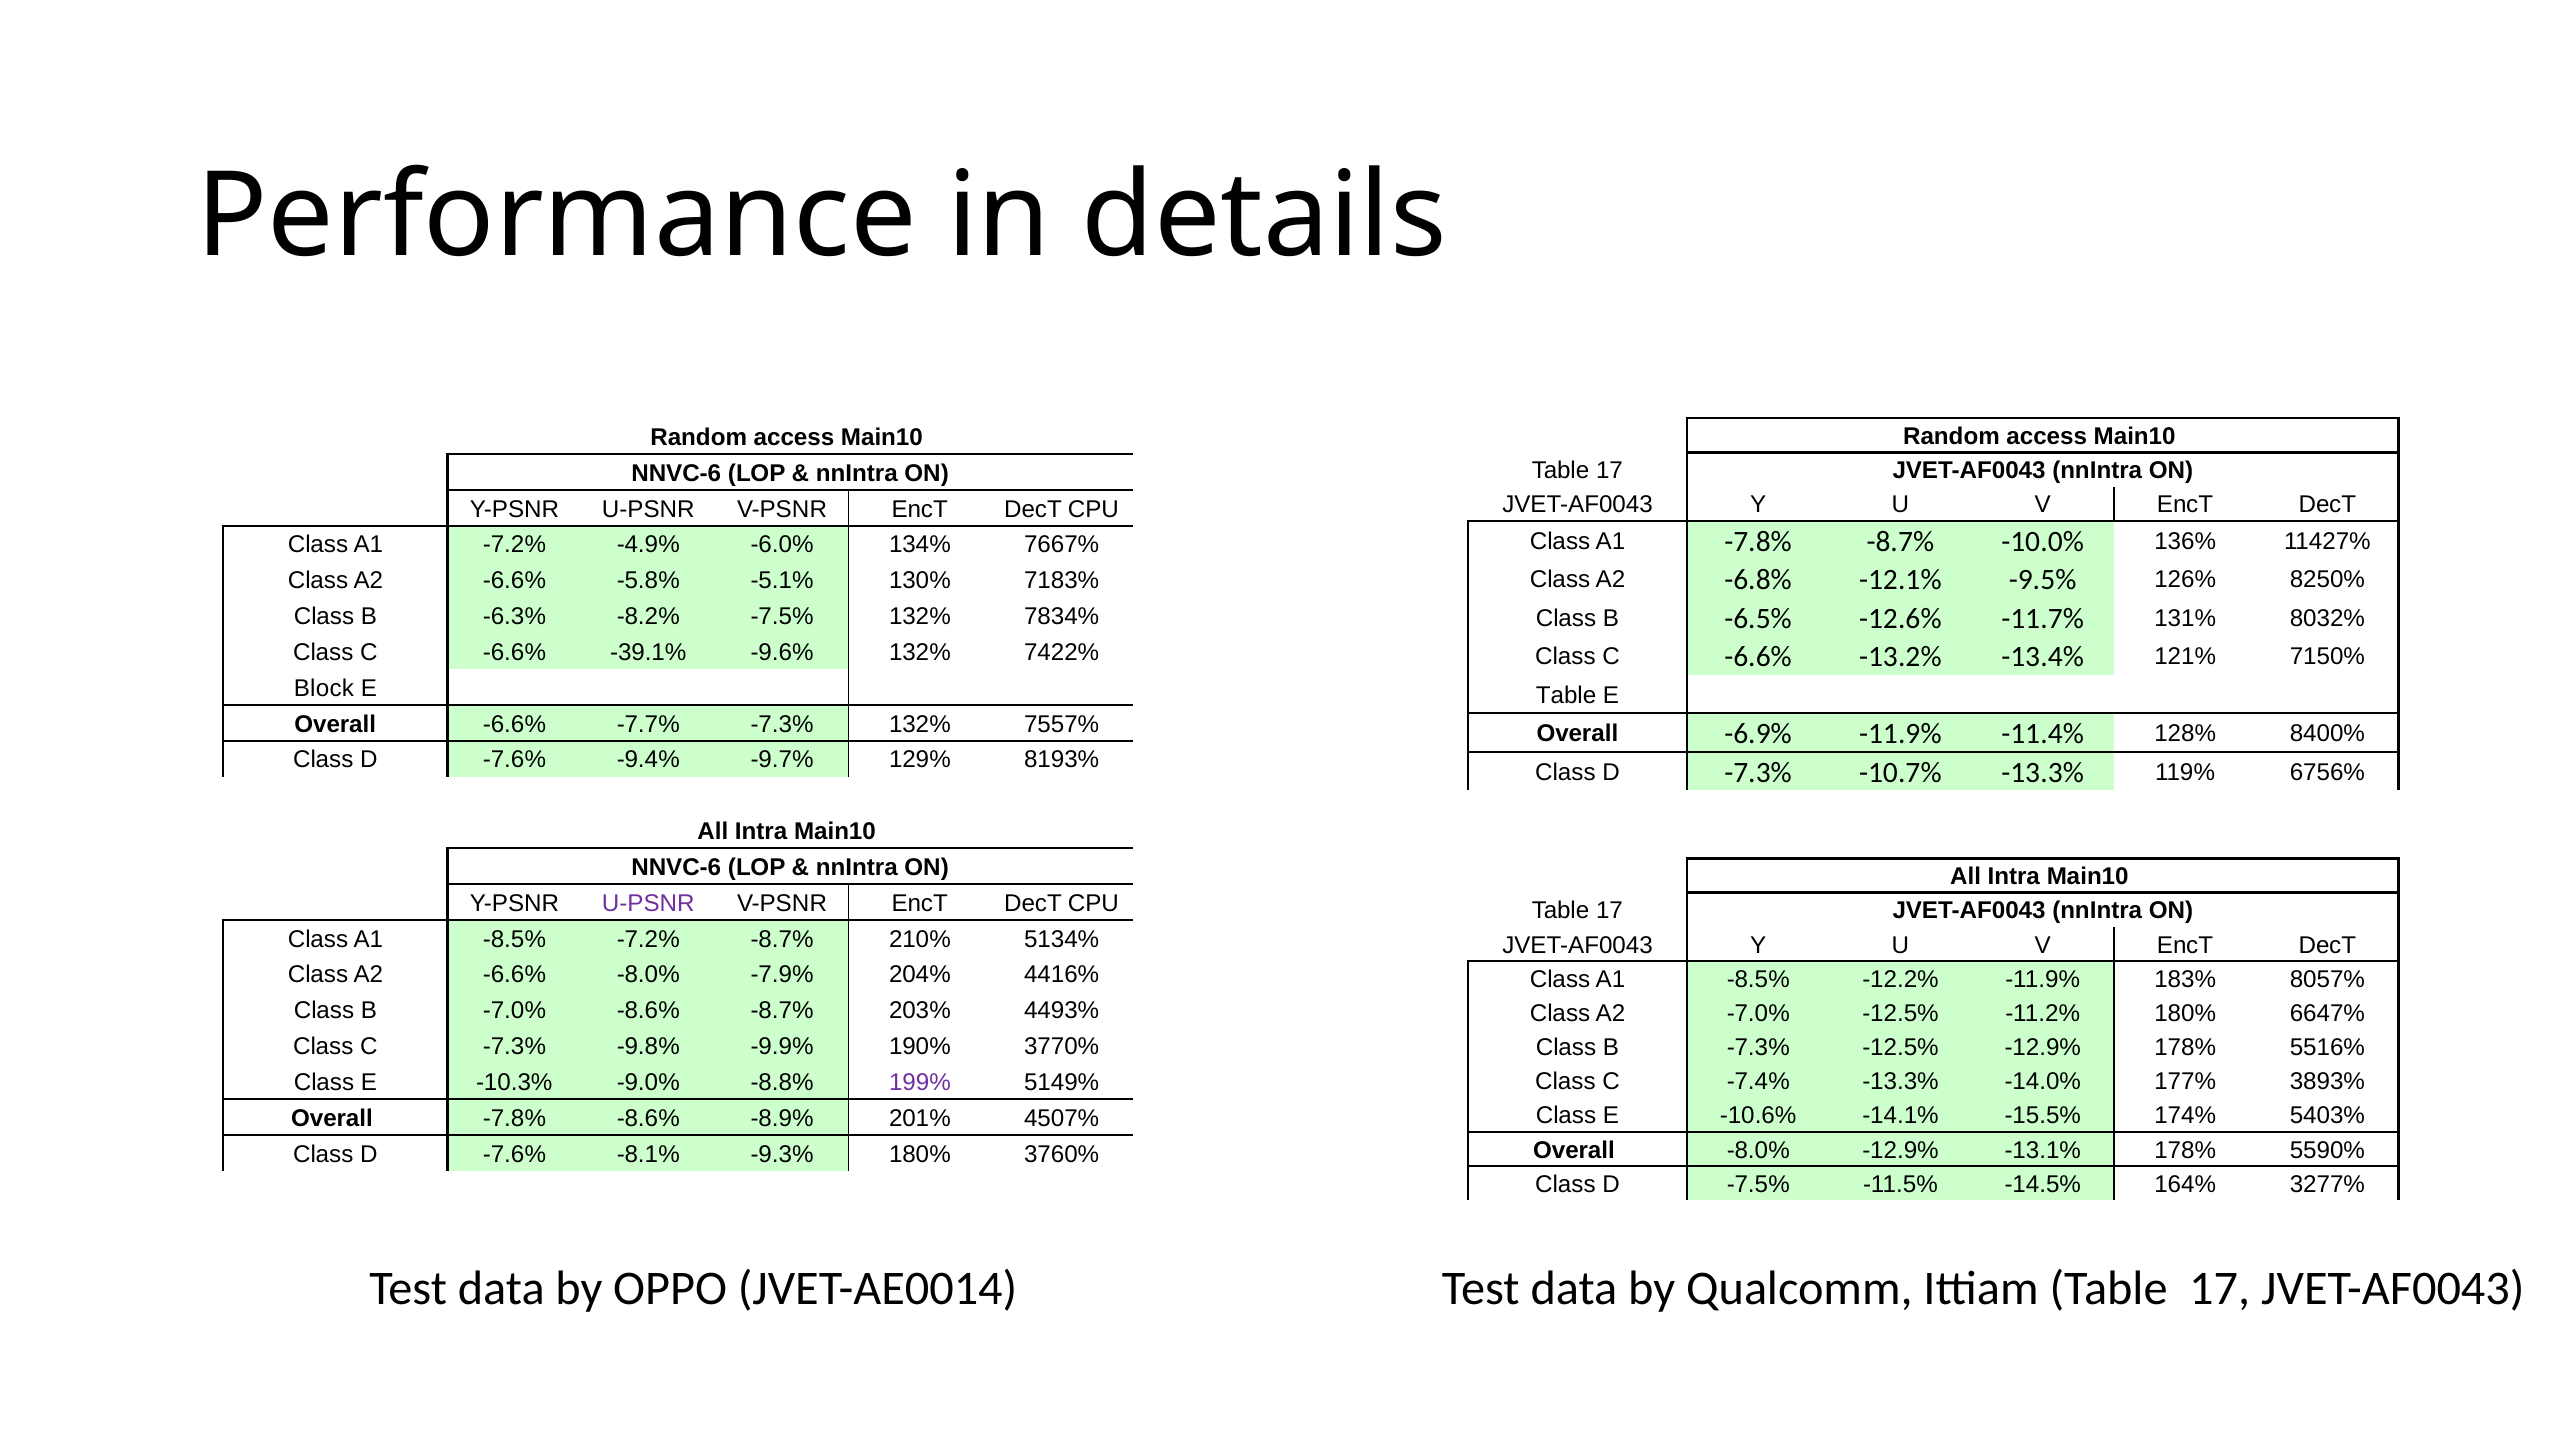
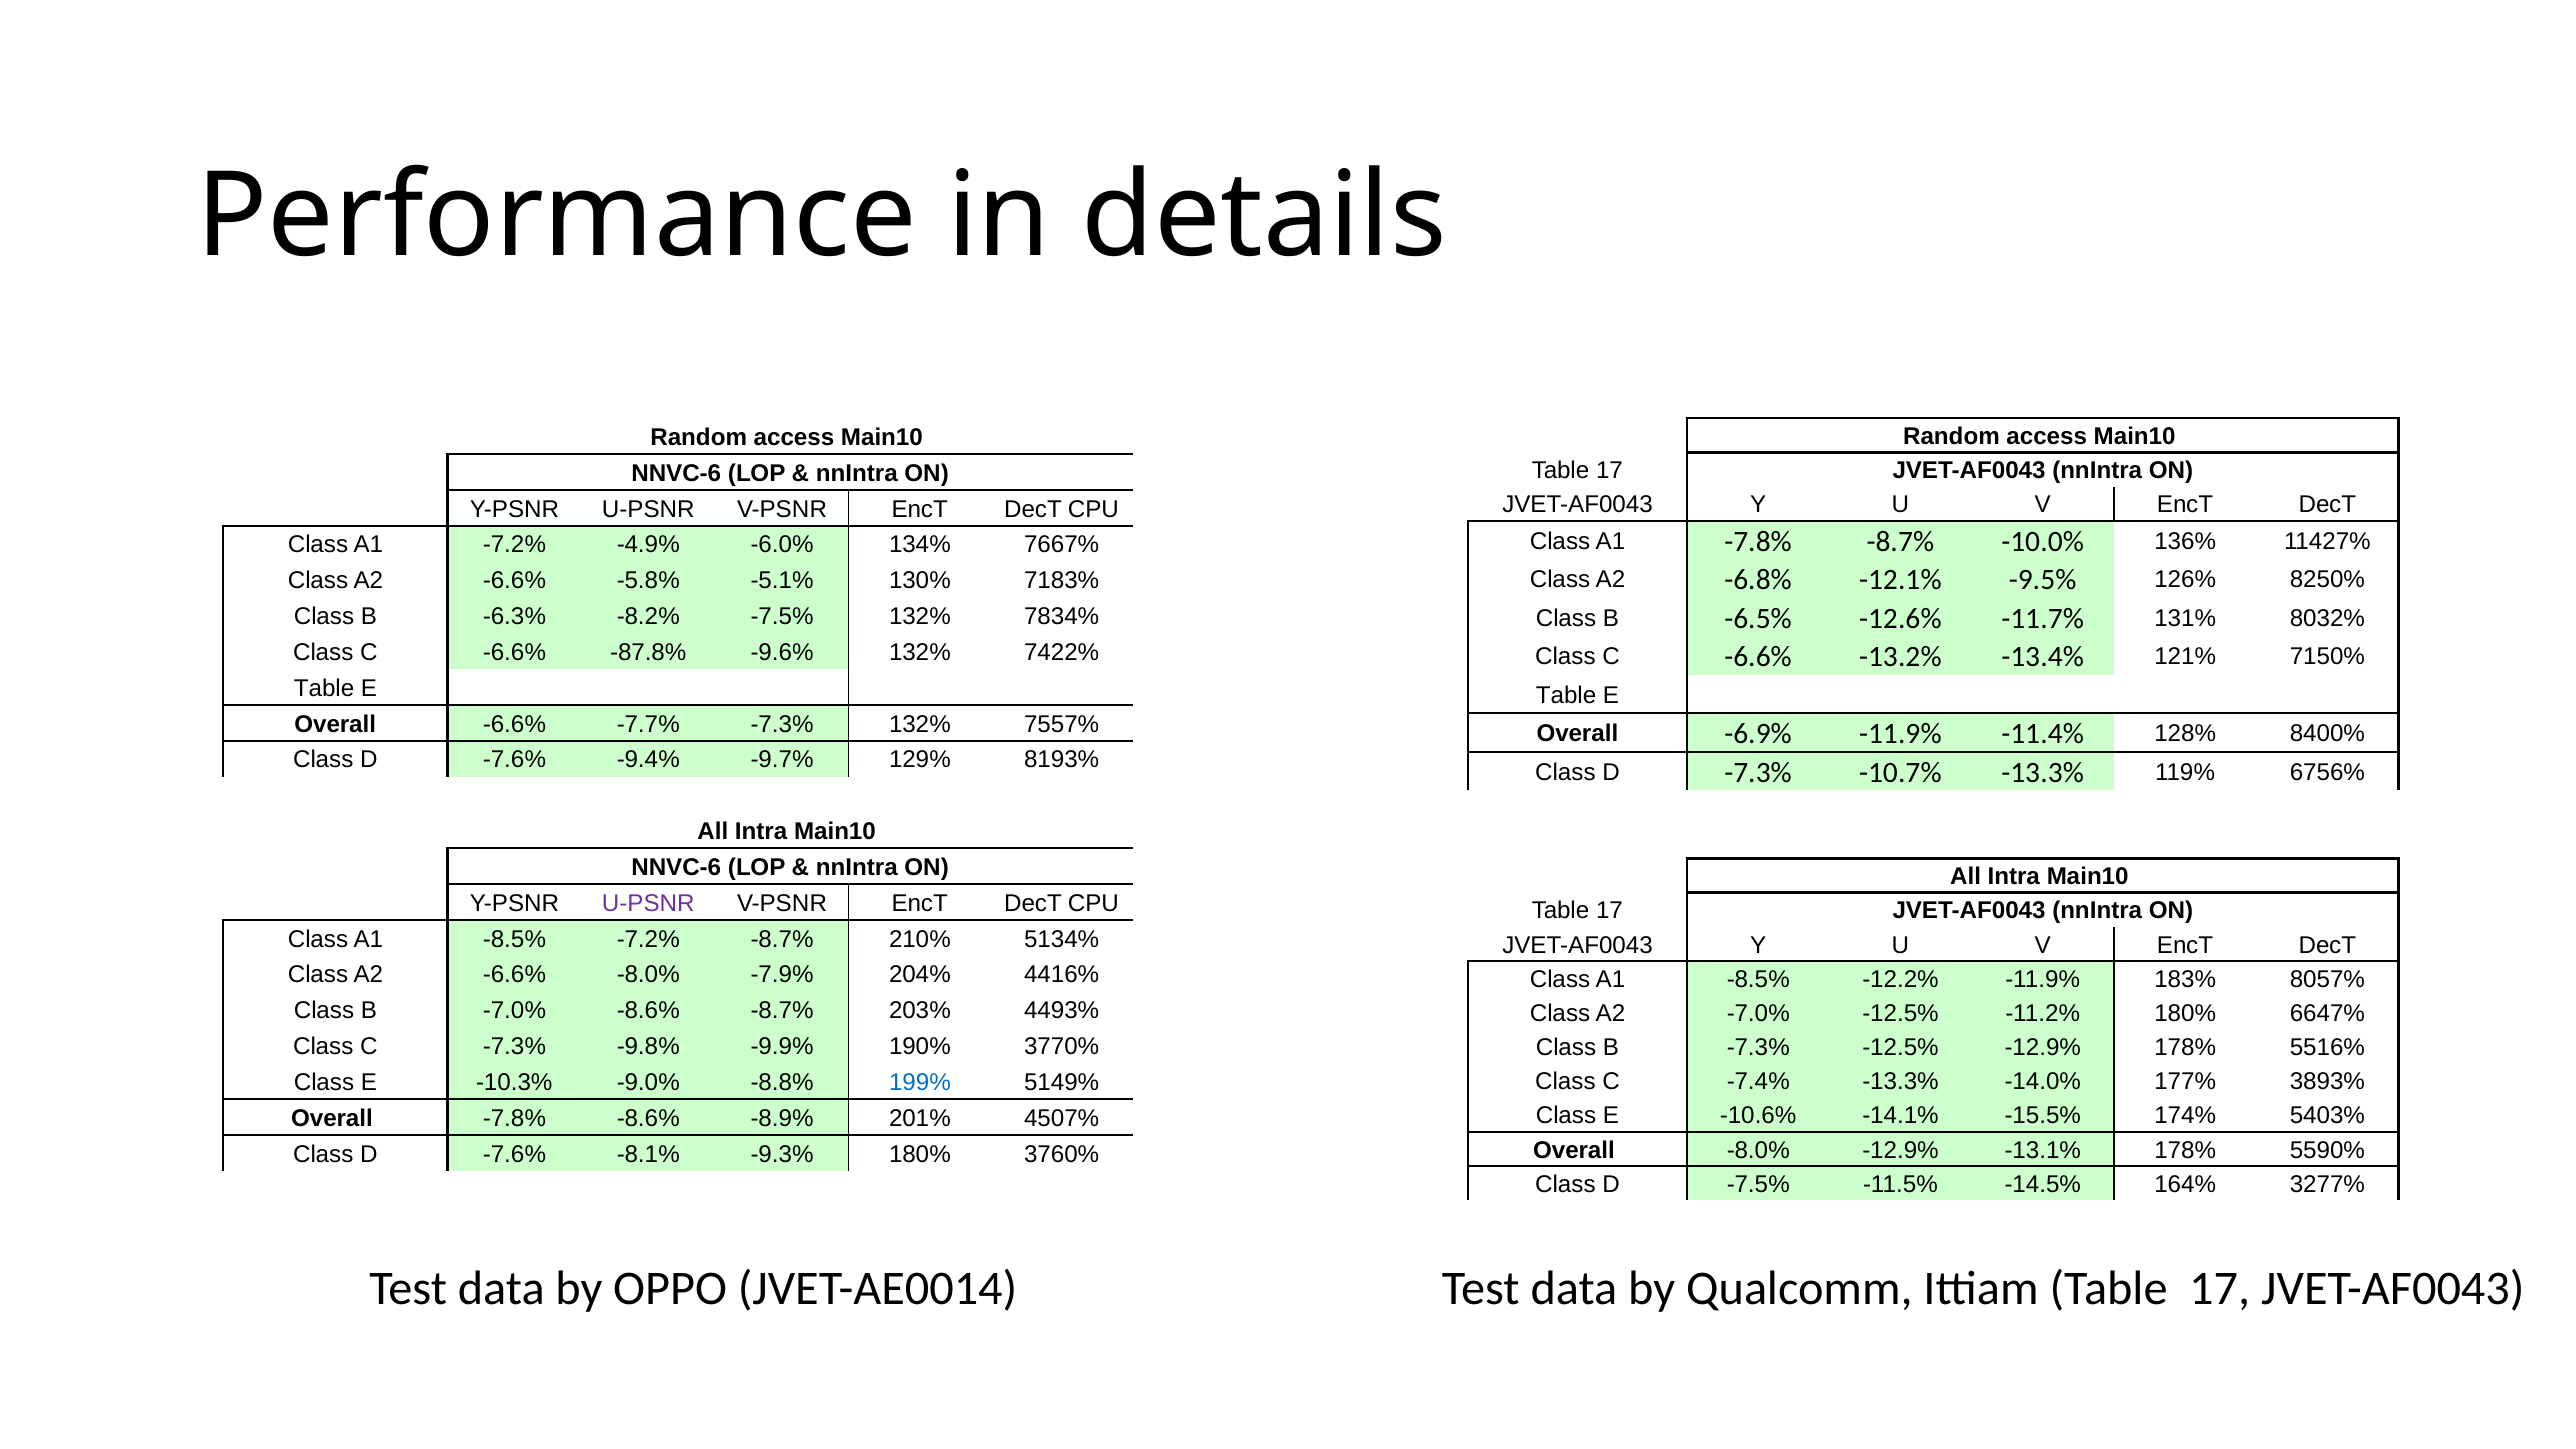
-39.1%: -39.1% -> -87.8%
Block at (324, 688): Block -> Table
199% colour: purple -> blue
